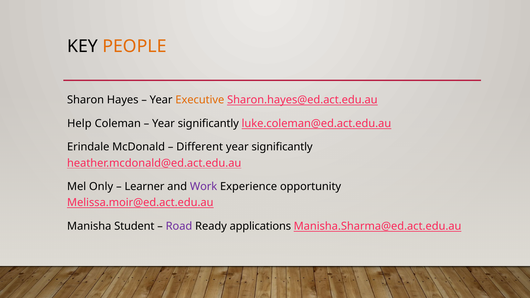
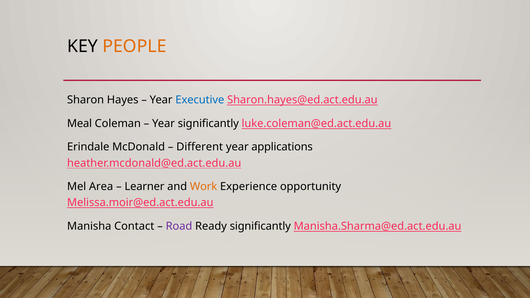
Executive colour: orange -> blue
Help: Help -> Meal
significantly at (282, 147): significantly -> applications
Only: Only -> Area
Work colour: purple -> orange
Student: Student -> Contact
Ready applications: applications -> significantly
